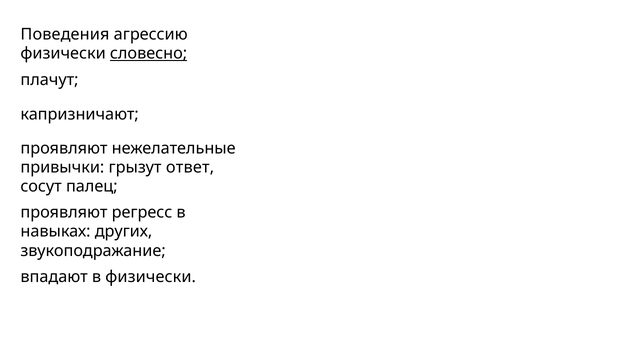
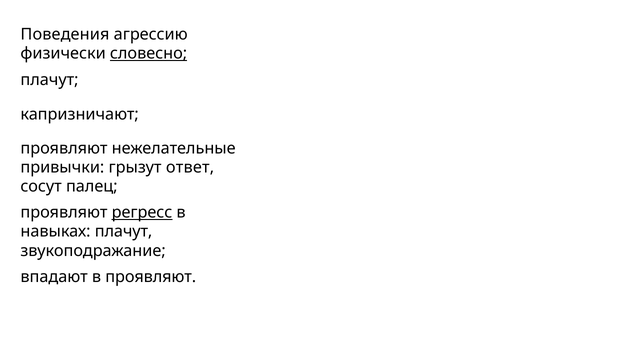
регресс underline: none -> present
навыках других: других -> плачут
в физически: физически -> проявляют
